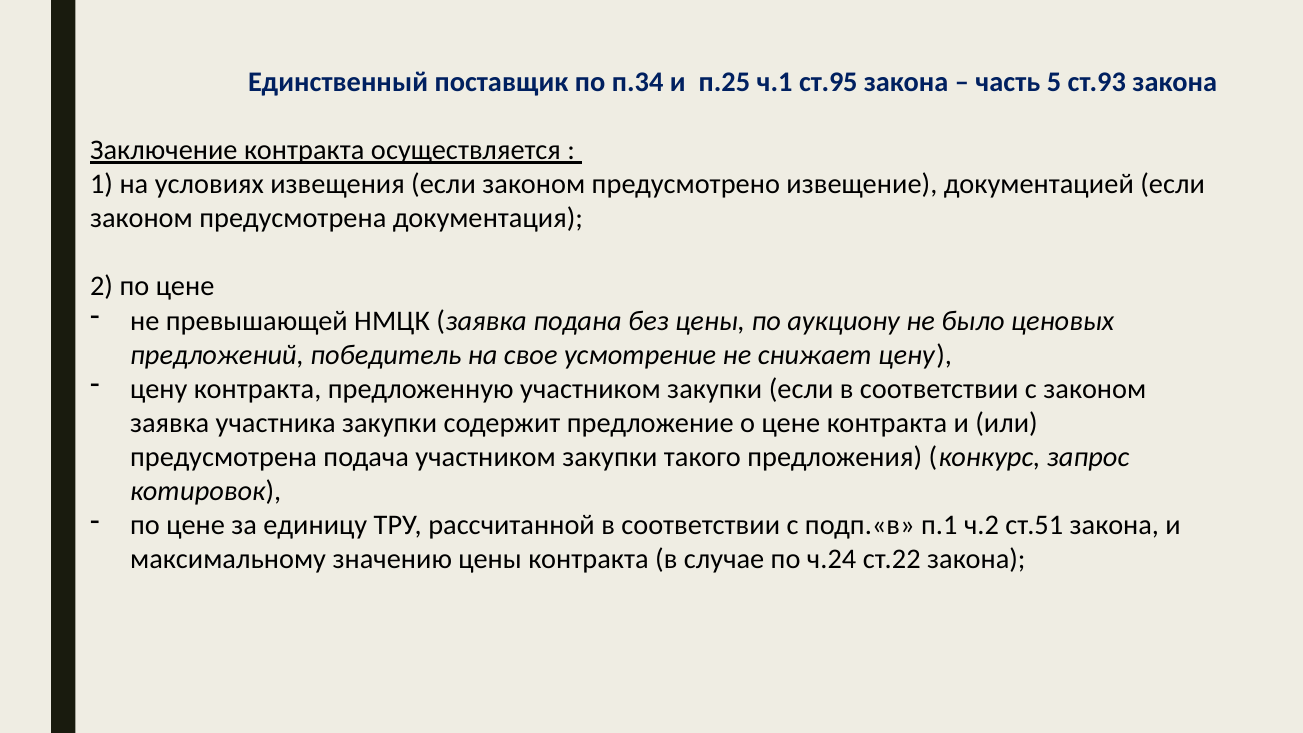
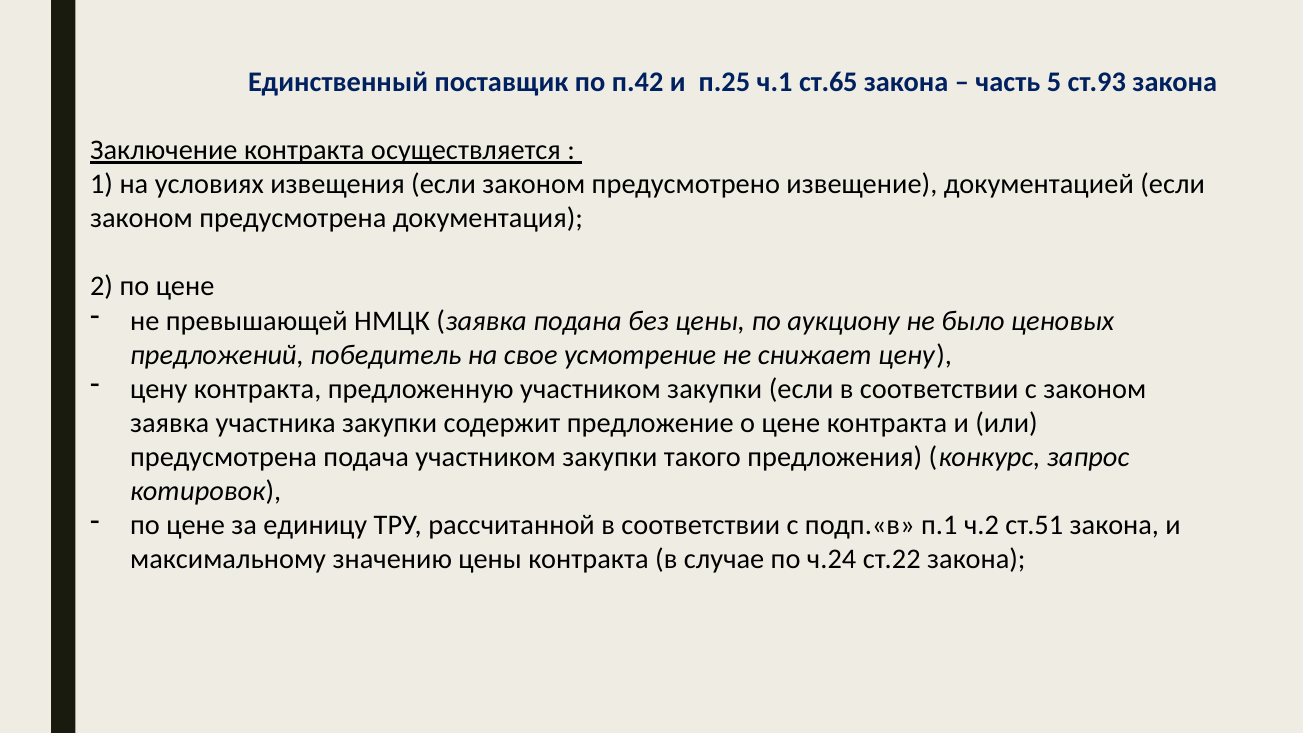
п.34: п.34 -> п.42
ст.95: ст.95 -> ст.65
